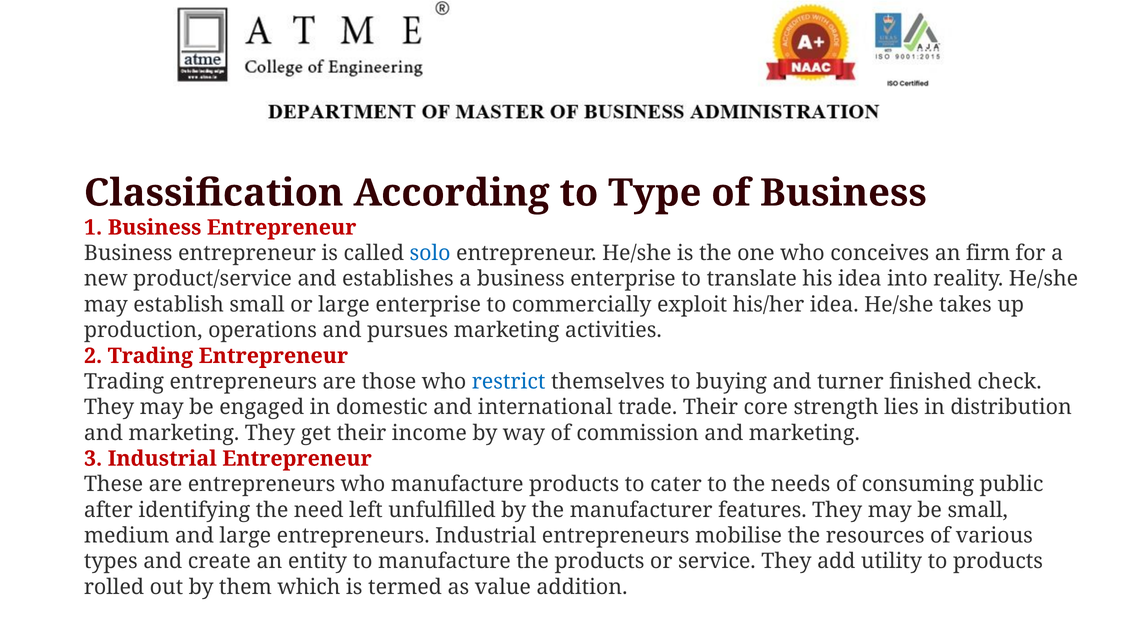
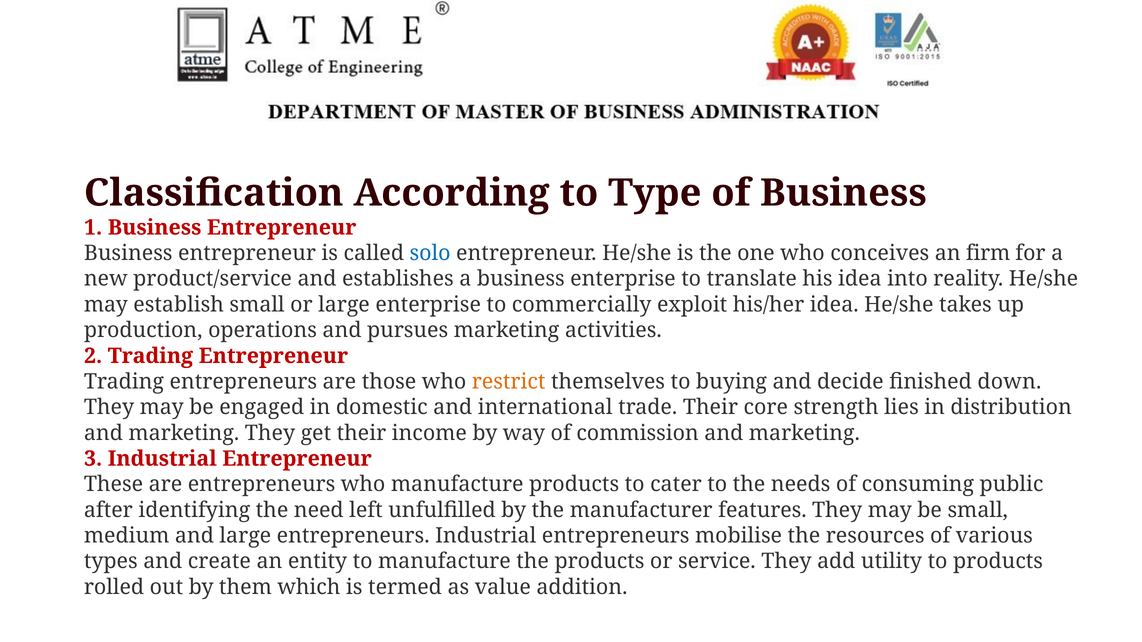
restrict colour: blue -> orange
turner: turner -> decide
check: check -> down
